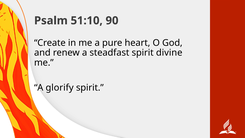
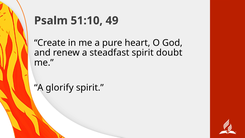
90: 90 -> 49
divine: divine -> doubt
